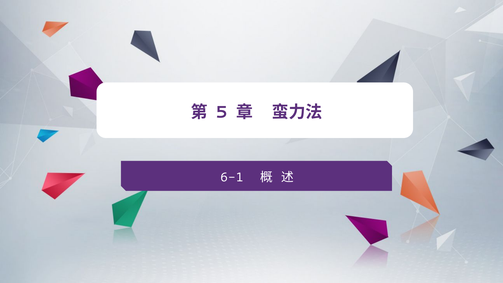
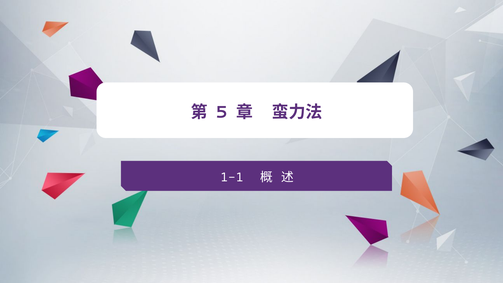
6-1: 6-1 -> 1-1
